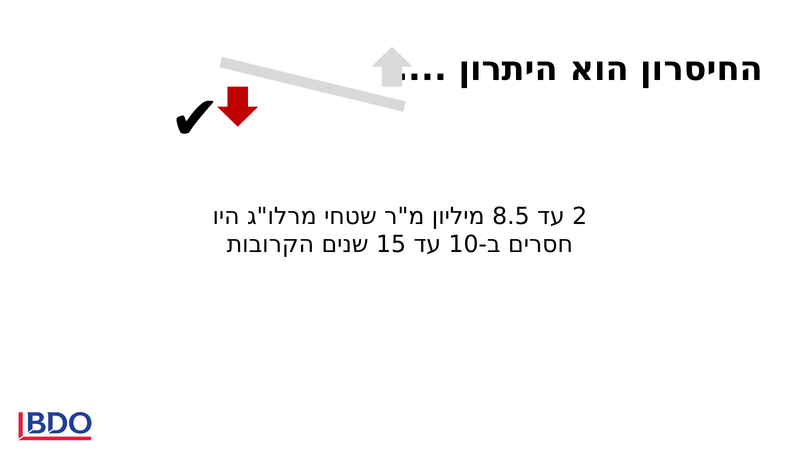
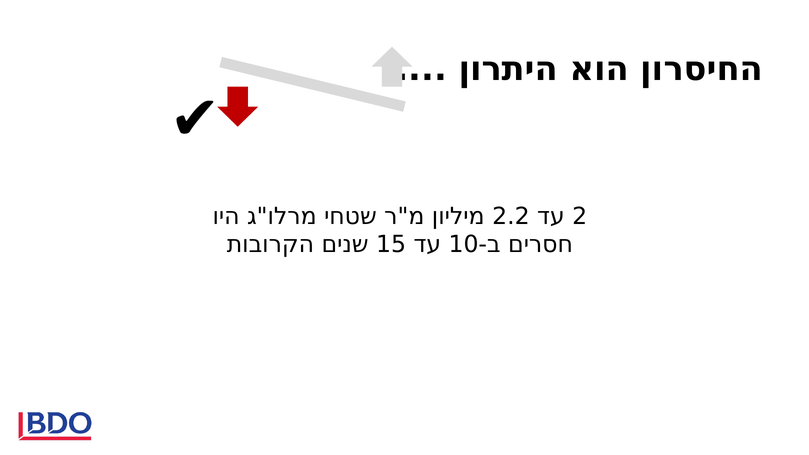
8.5: 8.5 -> 2.2
